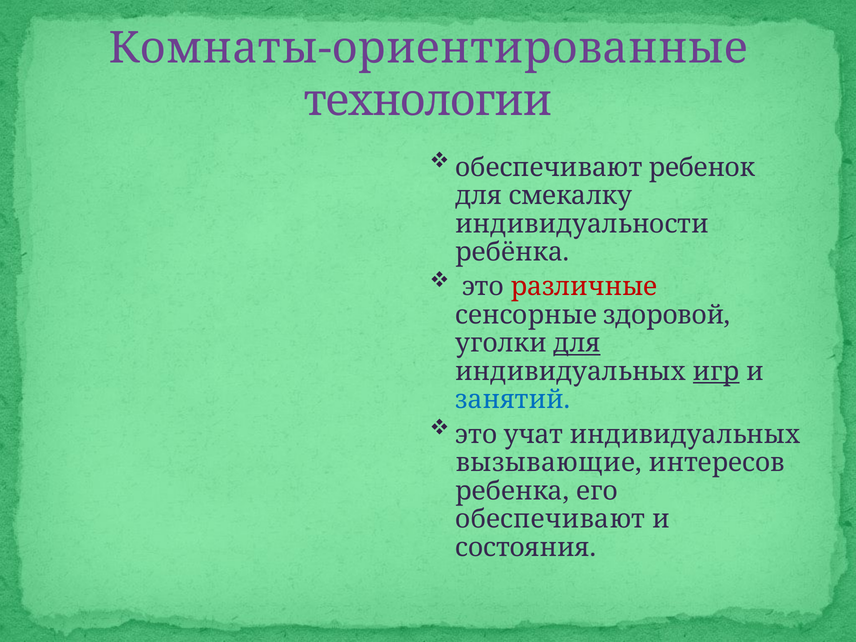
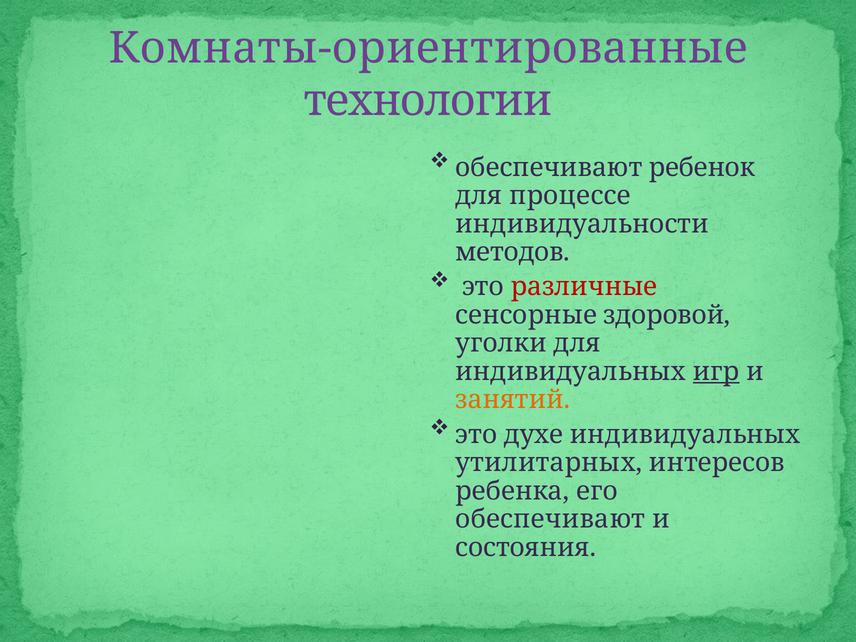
смекалку: смекалку -> процессе
ребёнка: ребёнка -> методов
для at (577, 343) underline: present -> none
занятий colour: blue -> orange
учат: учат -> духе
вызывающие: вызывающие -> утилитарных
